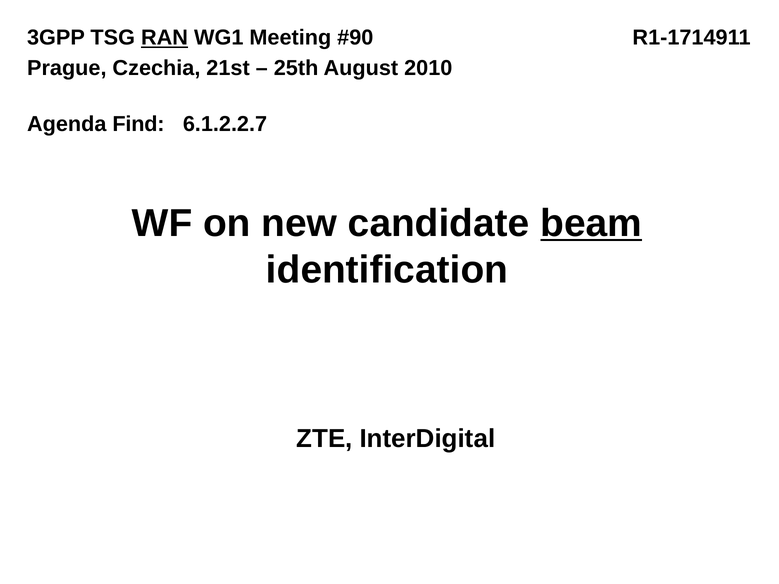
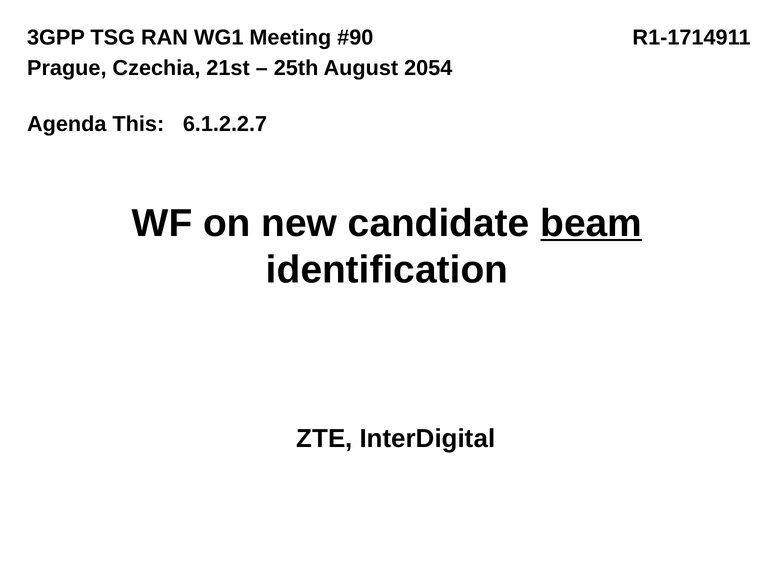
RAN underline: present -> none
2010: 2010 -> 2054
Find: Find -> This
